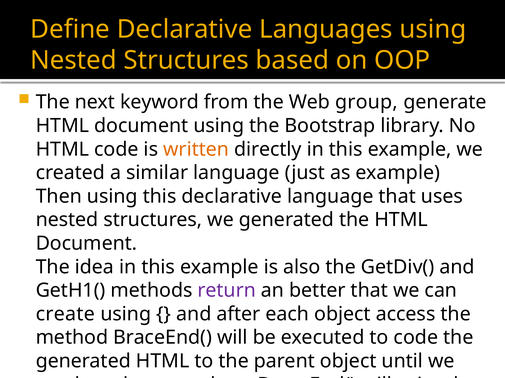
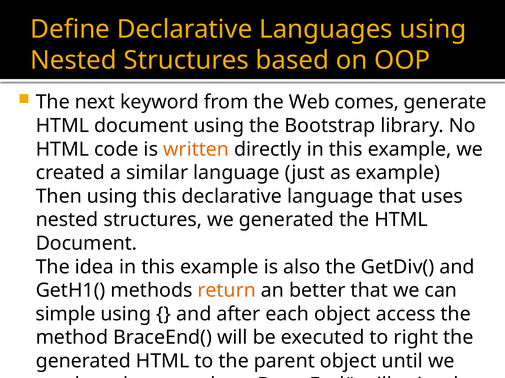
group: group -> comes
return colour: purple -> orange
create: create -> simple
to code: code -> right
